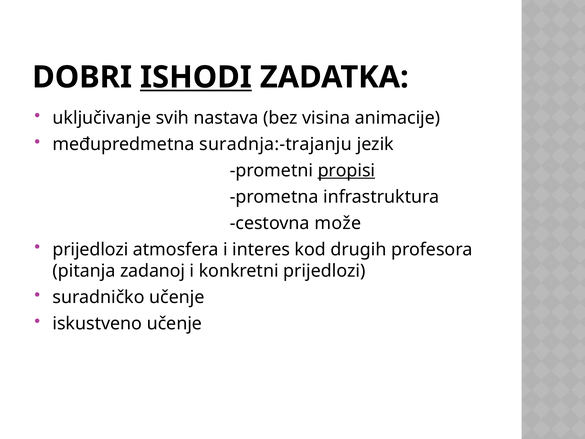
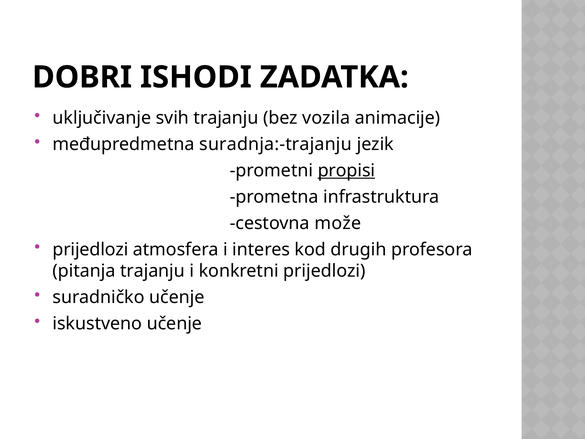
ISHODI underline: present -> none
svih nastava: nastava -> trajanju
visina: visina -> vozila
pitanja zadanoj: zadanoj -> trajanju
